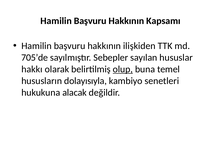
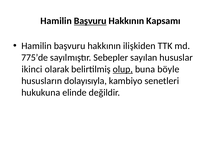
Başvuru at (90, 21) underline: none -> present
705’de: 705’de -> 775’de
hakkı: hakkı -> ikinci
temel: temel -> böyle
alacak: alacak -> elinde
